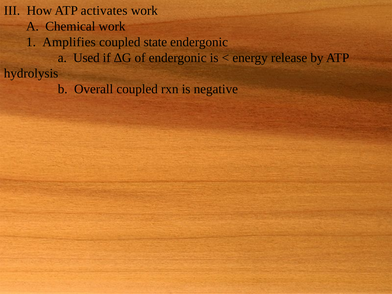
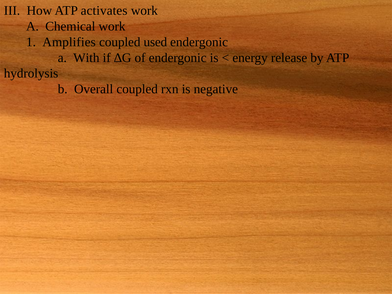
state: state -> used
Used: Used -> With
